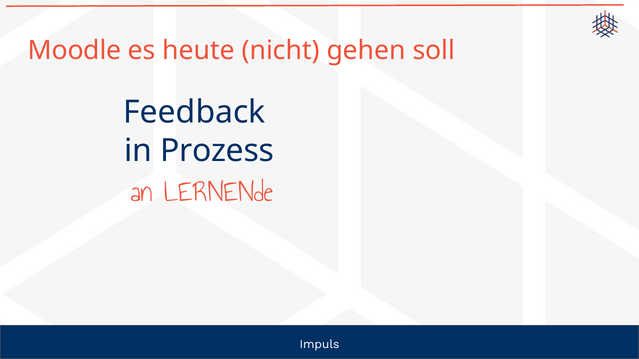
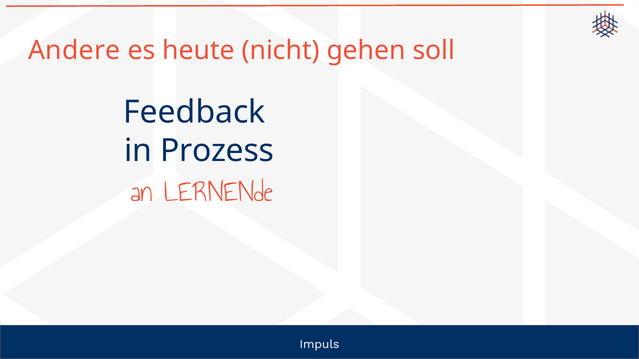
Moodle: Moodle -> Andere
